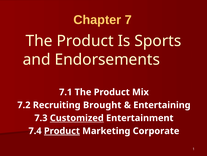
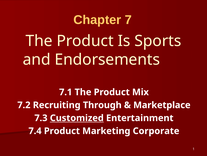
Brought: Brought -> Through
Entertaining: Entertaining -> Marketplace
Product at (62, 130) underline: present -> none
